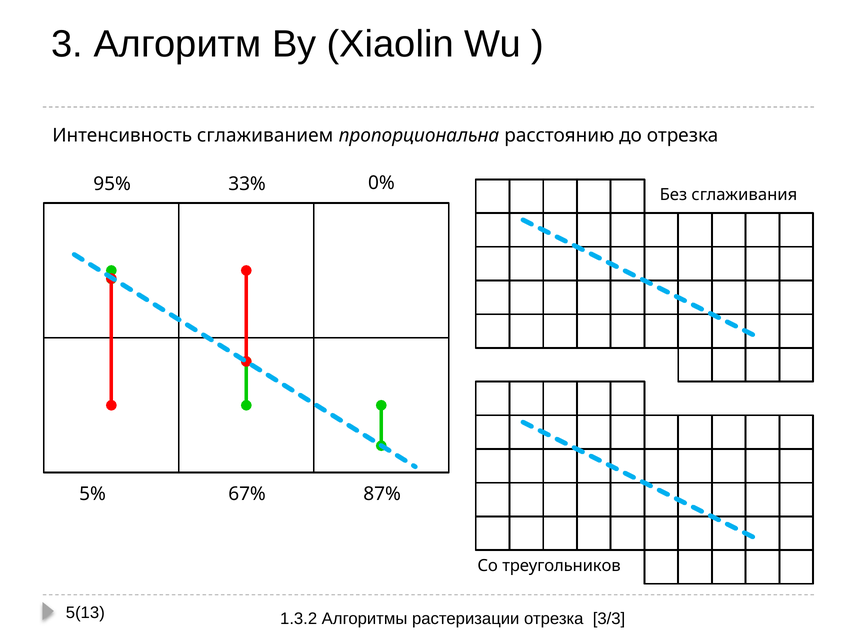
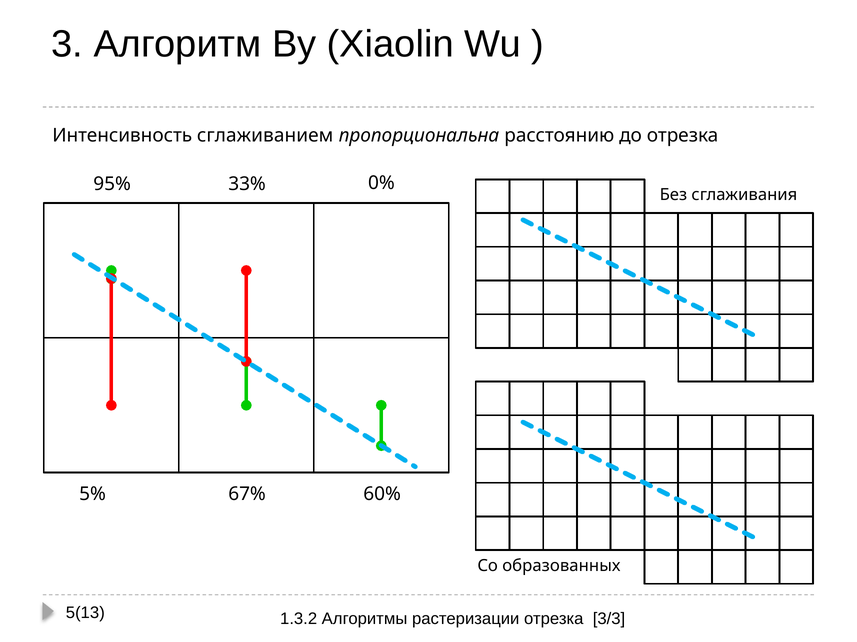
87%: 87% -> 60%
треугольников: треугольников -> образованных
